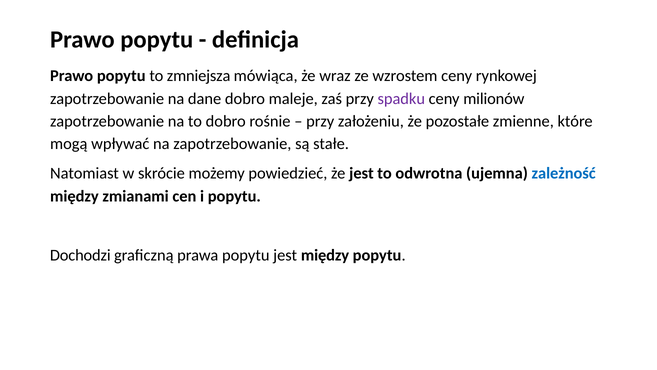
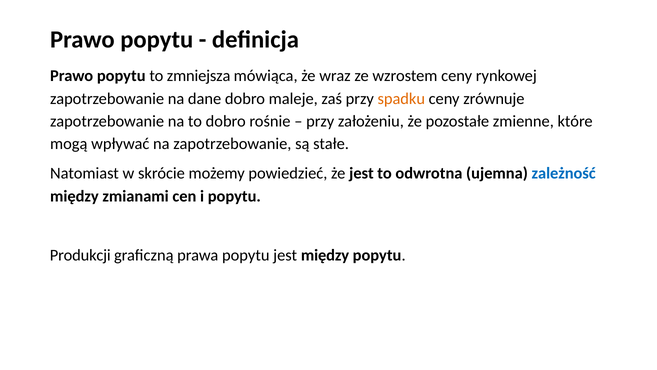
spadku colour: purple -> orange
milionów: milionów -> zrównuje
Dochodzi: Dochodzi -> Produkcji
